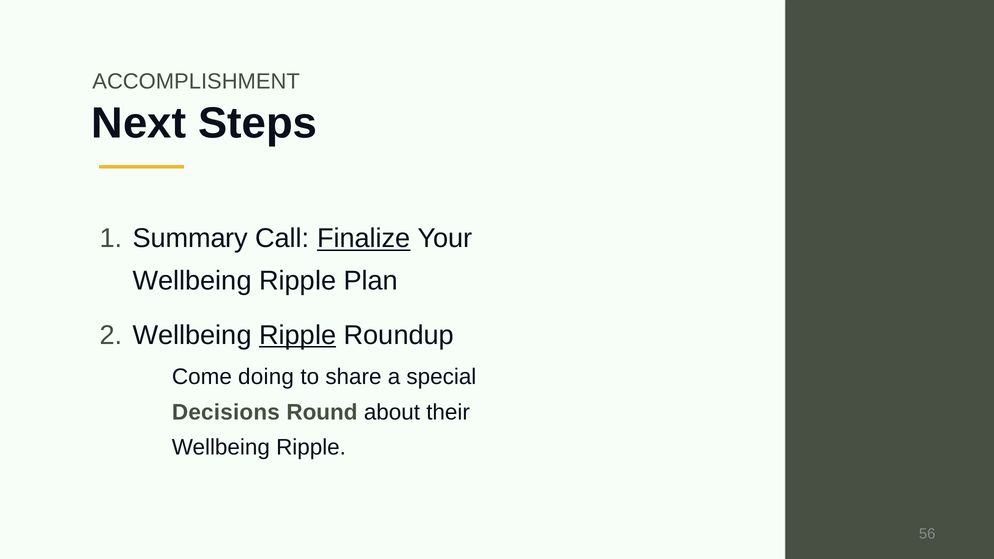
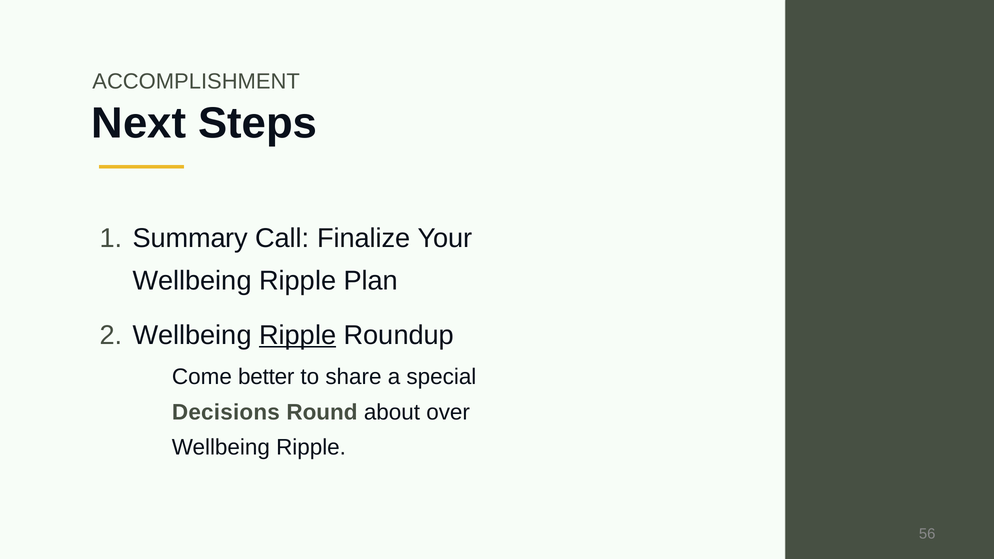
Finalize underline: present -> none
doing: doing -> better
their: their -> over
